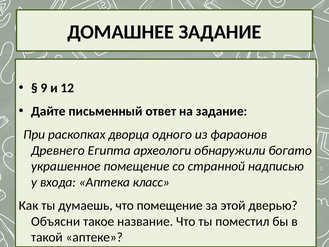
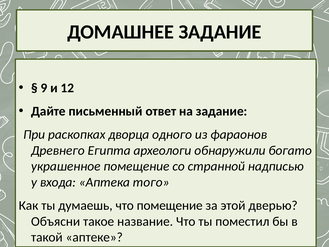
класс: класс -> того
